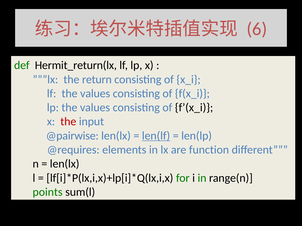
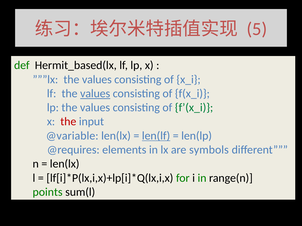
6: 6 -> 5
Hermit_return(lx: Hermit_return(lx -> Hermit_based(lx
”””lx the return: return -> values
values at (95, 94) underline: none -> present
f’(x_i colour: black -> green
@pairwise: @pairwise -> @variable
function: function -> symbols
